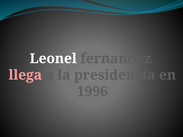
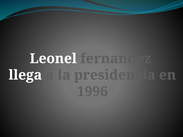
llega colour: pink -> white
